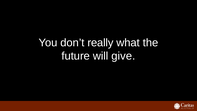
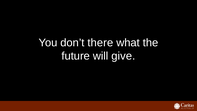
really: really -> there
